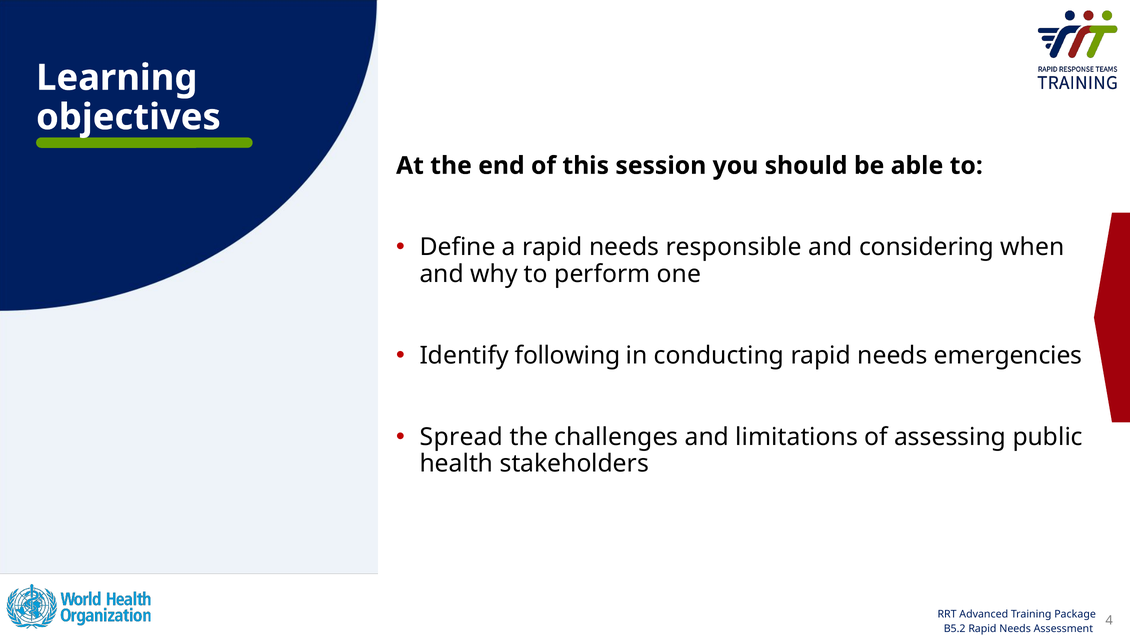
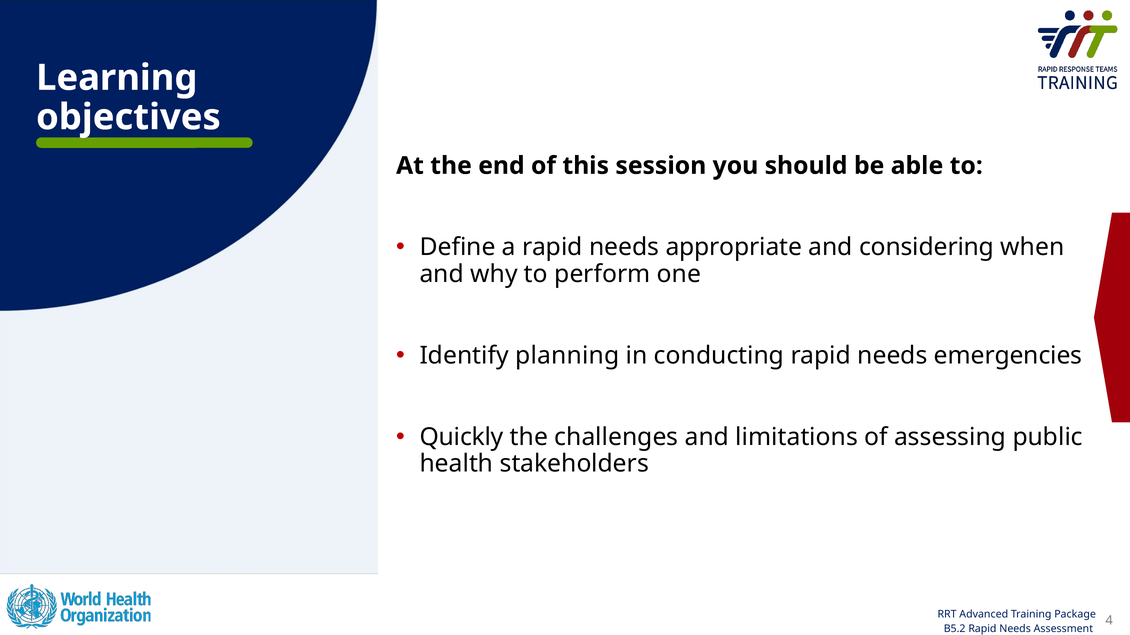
responsible: responsible -> appropriate
following: following -> planning
Spread: Spread -> Quickly
